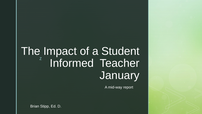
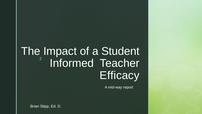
January: January -> Efficacy
